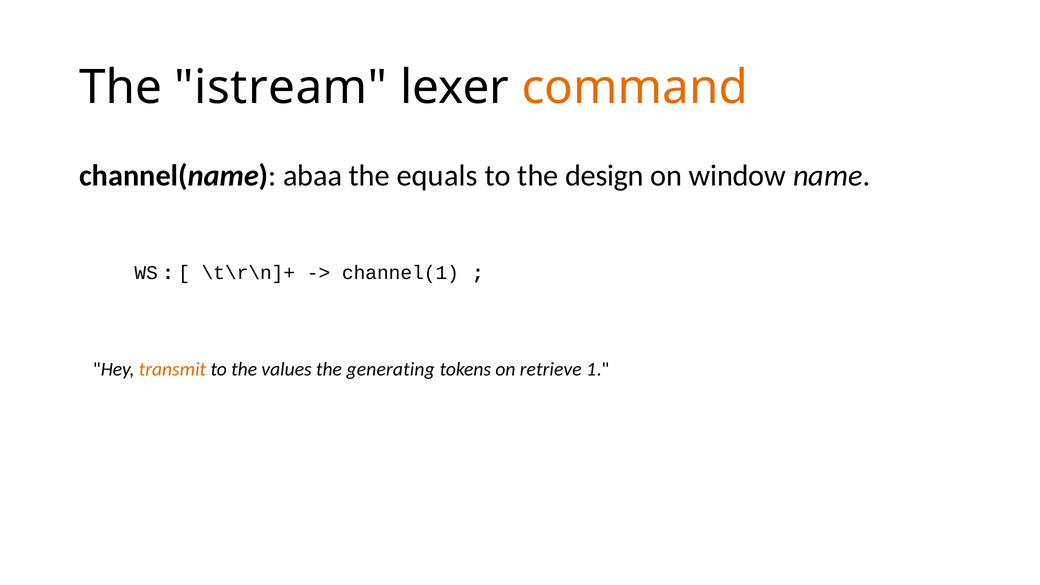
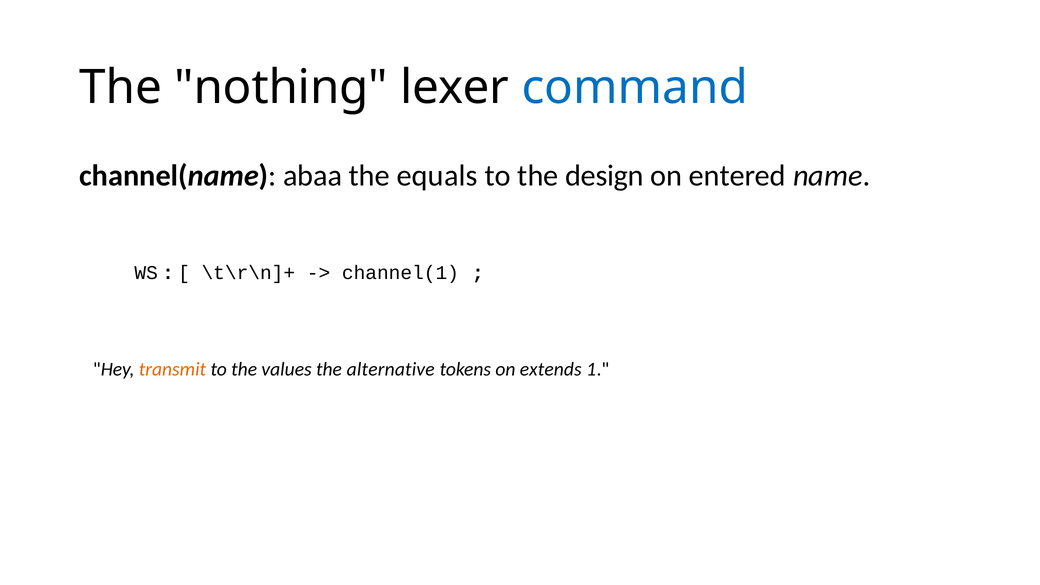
istream: istream -> nothing
command colour: orange -> blue
window: window -> entered
generating: generating -> alternative
retrieve: retrieve -> extends
